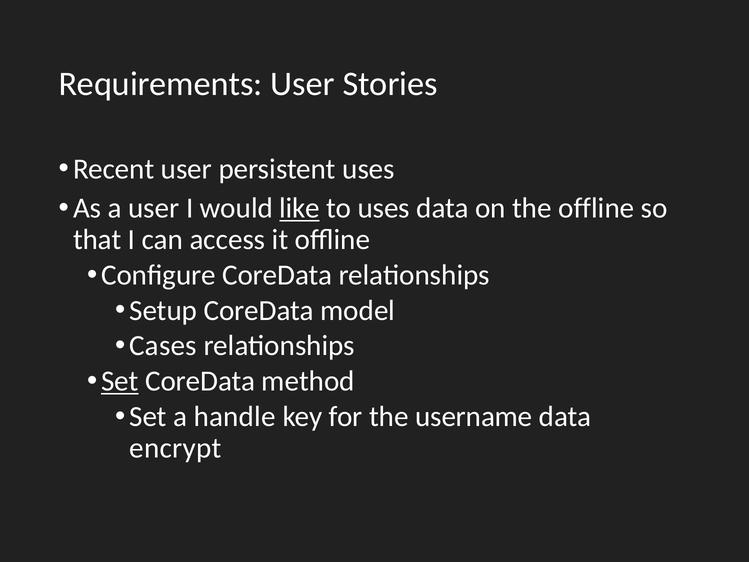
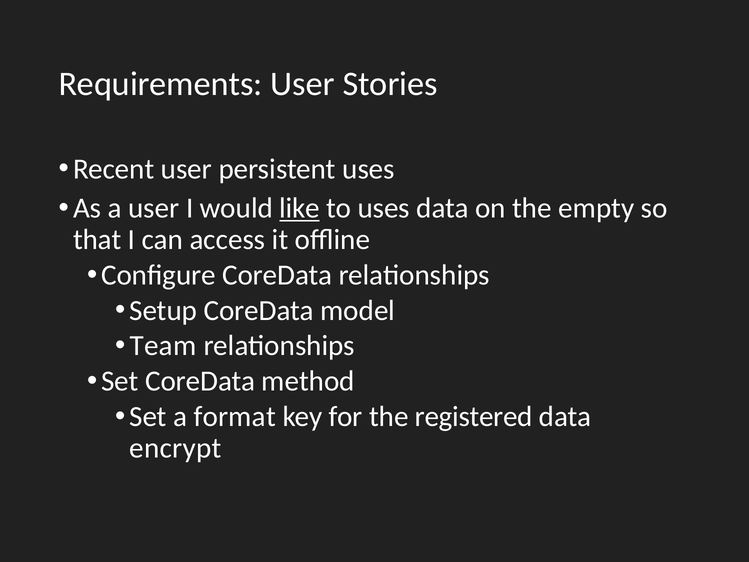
the offline: offline -> empty
Cases: Cases -> Team
Set at (120, 381) underline: present -> none
handle: handle -> format
username: username -> registered
